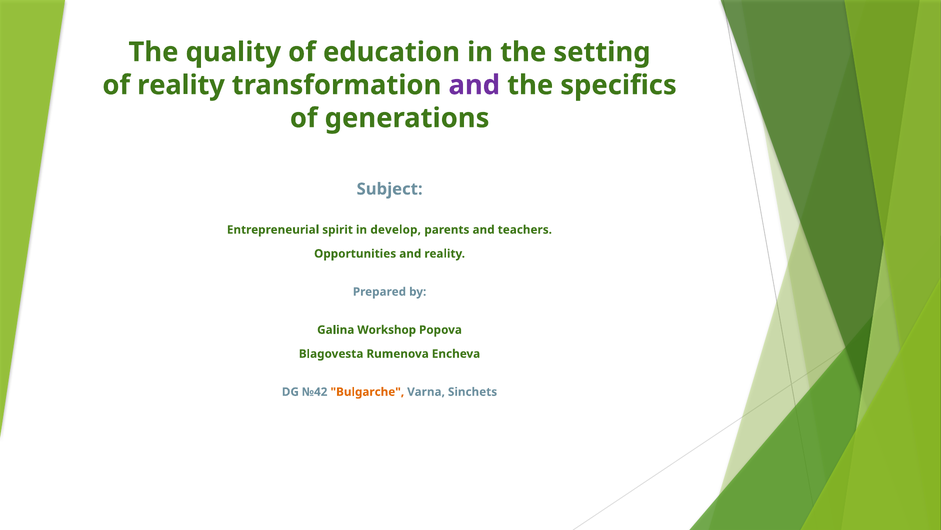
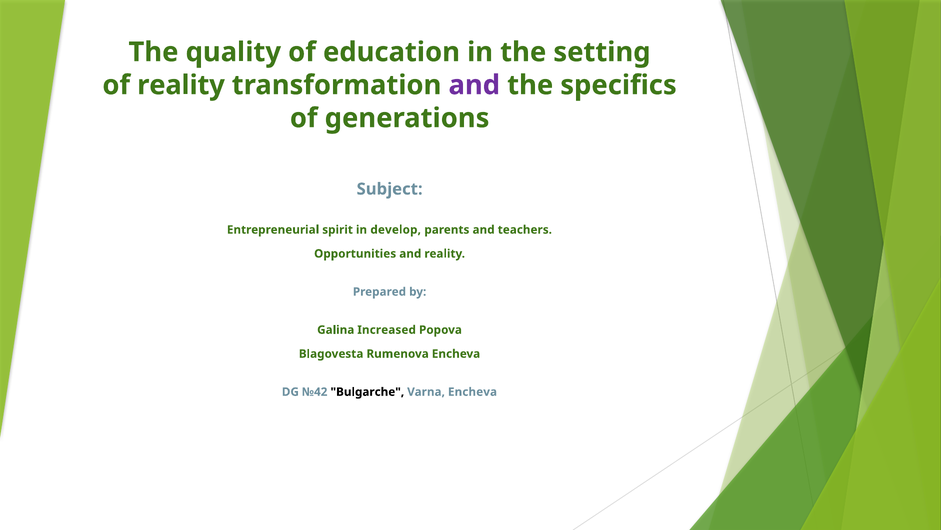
Workshop: Workshop -> Increased
Bulgarche colour: orange -> black
Varna Sinchets: Sinchets -> Encheva
